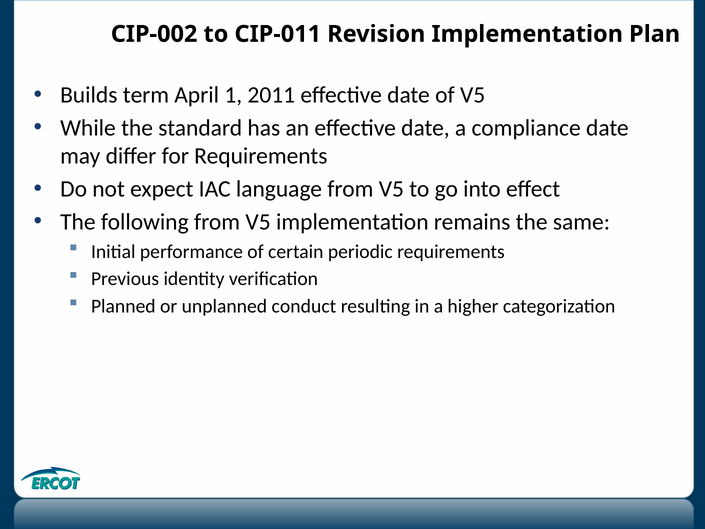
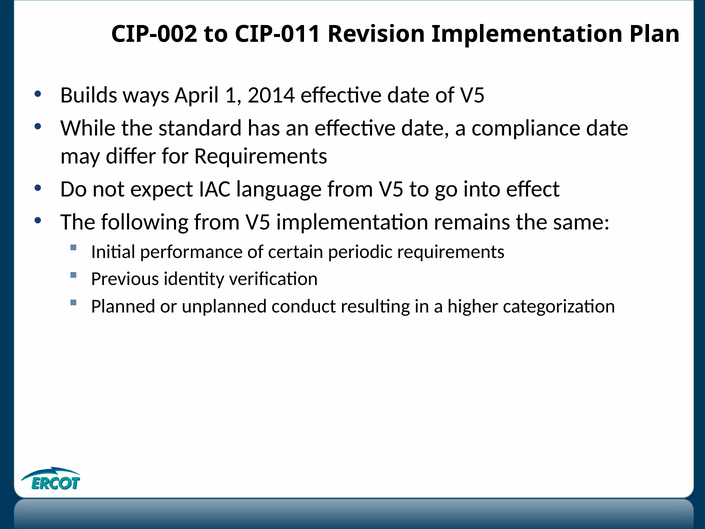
term: term -> ways
2011: 2011 -> 2014
